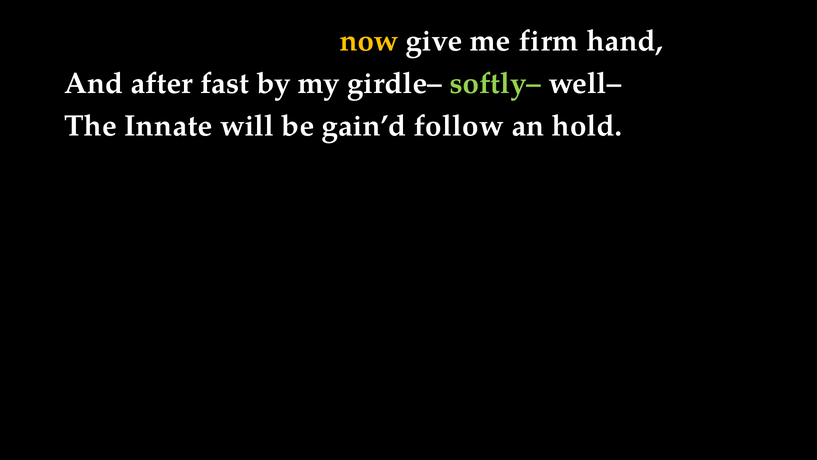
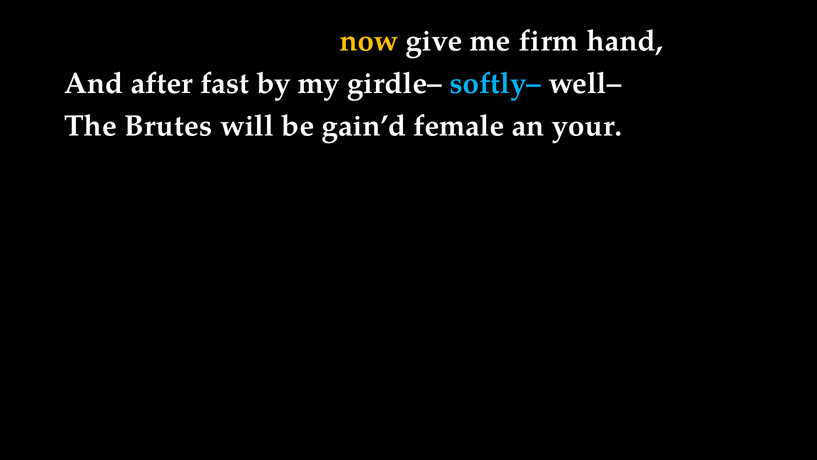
softly– colour: light green -> light blue
Innate: Innate -> Brutes
follow: follow -> female
hold: hold -> your
